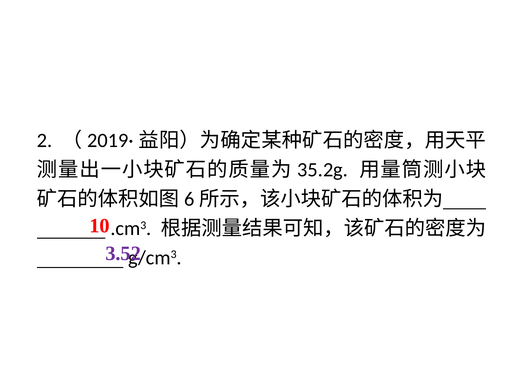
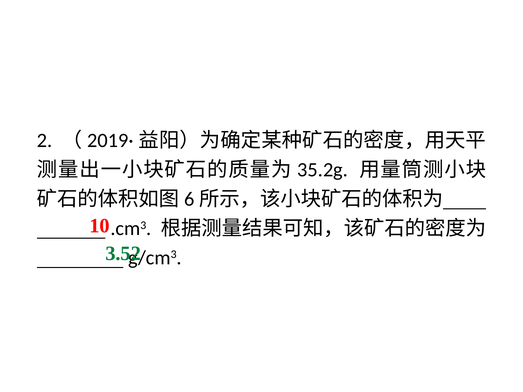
3.52 colour: purple -> green
